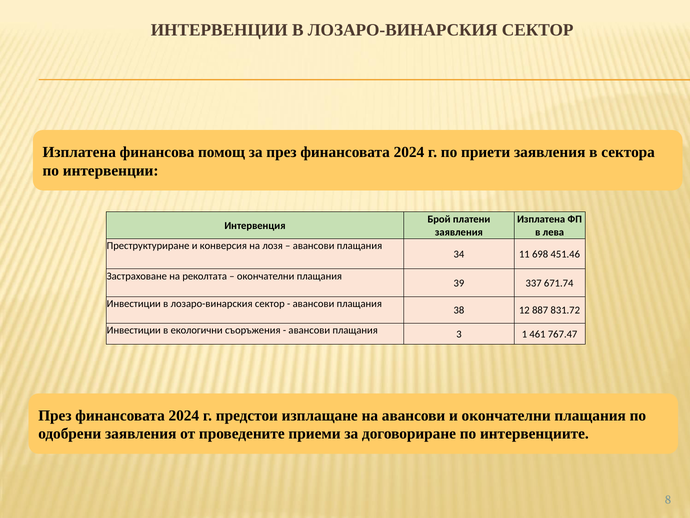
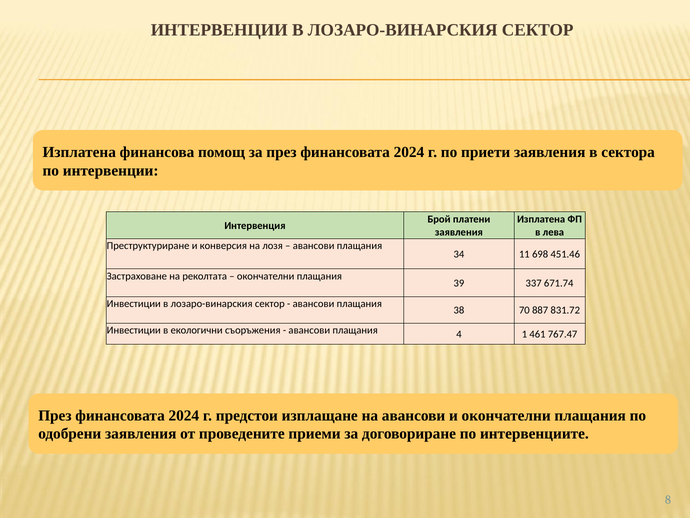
12: 12 -> 70
3: 3 -> 4
